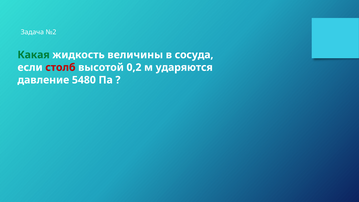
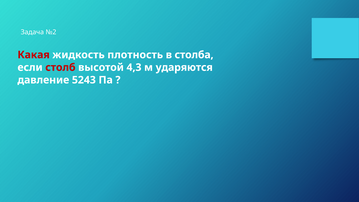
Какая colour: green -> red
величины: величины -> плотность
сосуда: сосуда -> столба
0,2: 0,2 -> 4,3
5480: 5480 -> 5243
